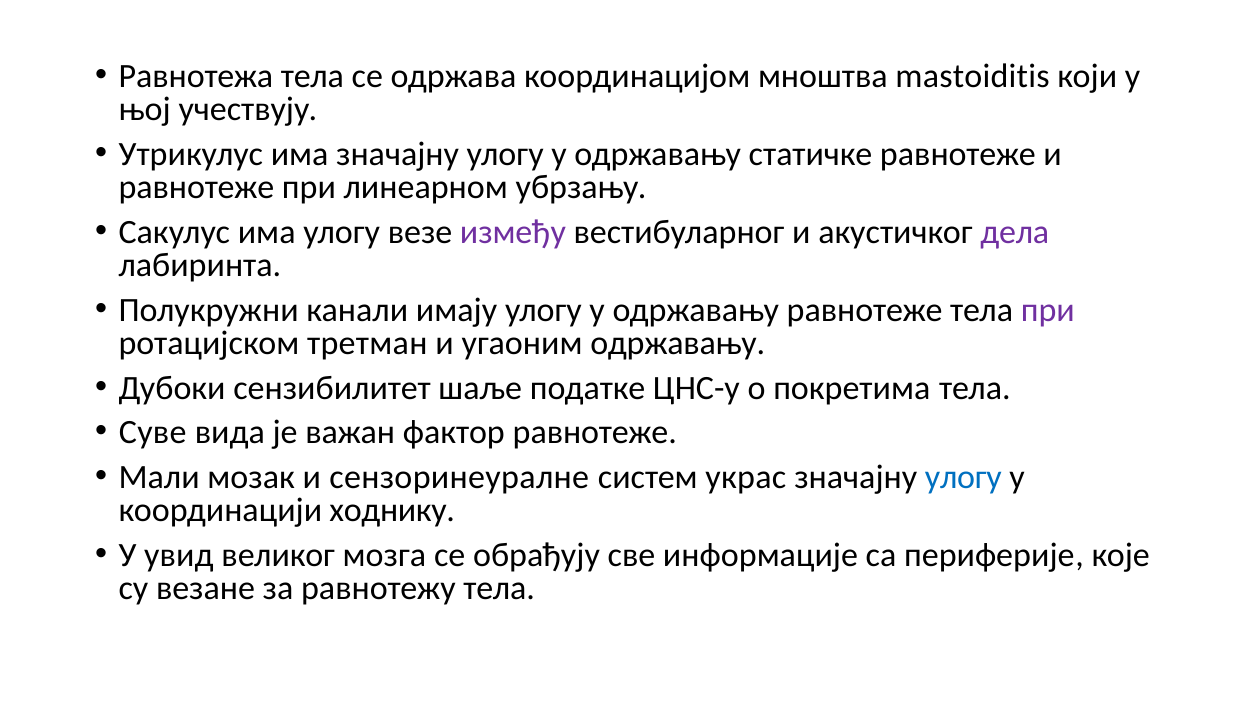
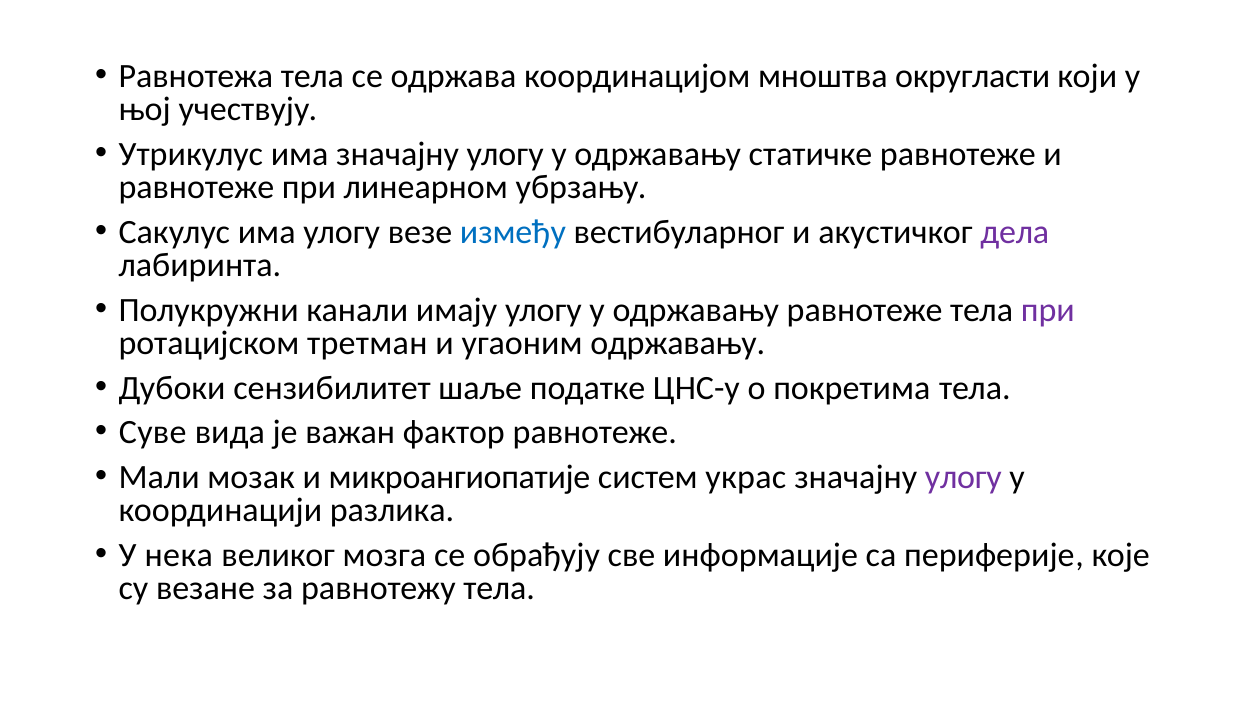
mastoiditis: mastoiditis -> округласти
између colour: purple -> blue
сензоринеуралне: сензоринеуралне -> микроангиопатије
улогу at (963, 478) colour: blue -> purple
ходнику: ходнику -> разлика
увид: увид -> нека
